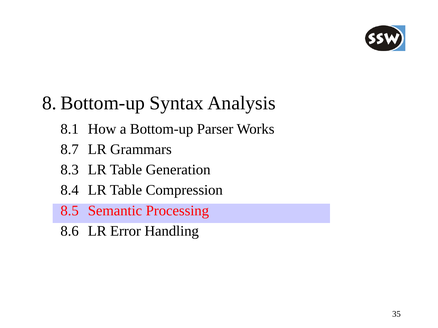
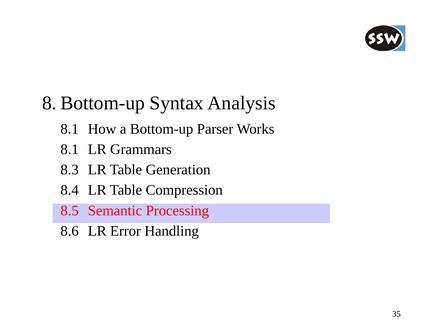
8.7 at (70, 150): 8.7 -> 8.1
